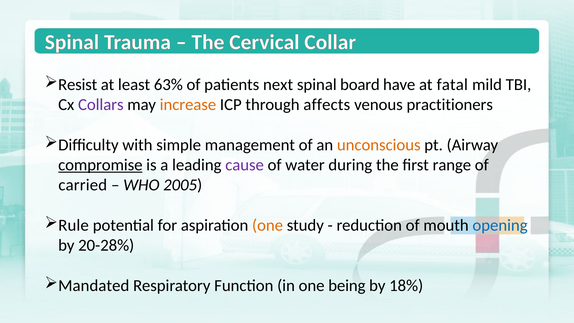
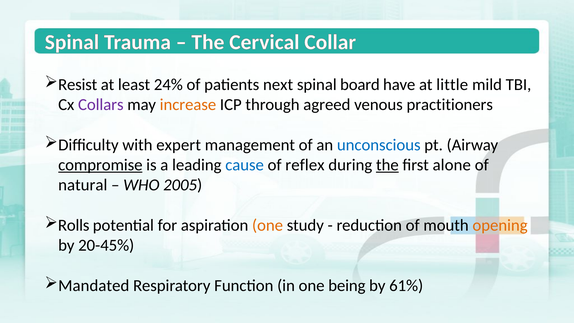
63%: 63% -> 24%
fatal: fatal -> little
affects: affects -> agreed
simple: simple -> expert
unconscious colour: orange -> blue
cause colour: purple -> blue
water: water -> reflex
the at (387, 165) underline: none -> present
range: range -> alone
carried: carried -> natural
Rule: Rule -> Rolls
opening colour: blue -> orange
20-28%: 20-28% -> 20-45%
18%: 18% -> 61%
